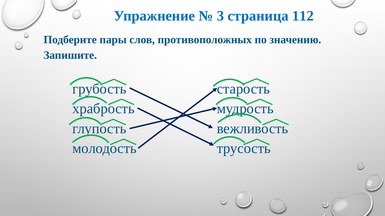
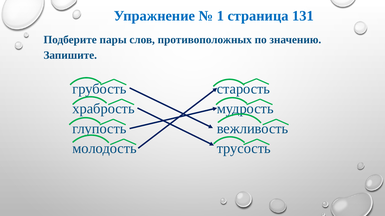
3: 3 -> 1
112: 112 -> 131
